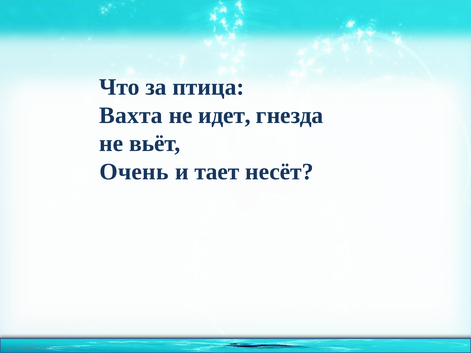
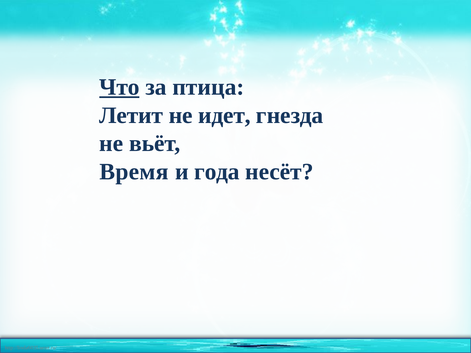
Что underline: none -> present
Вахта: Вахта -> Летит
Очень: Очень -> Время
тает: тает -> года
